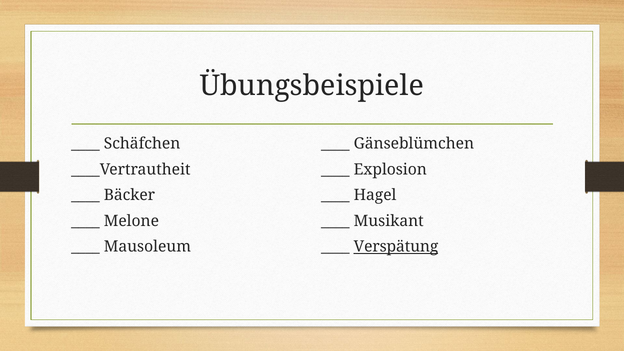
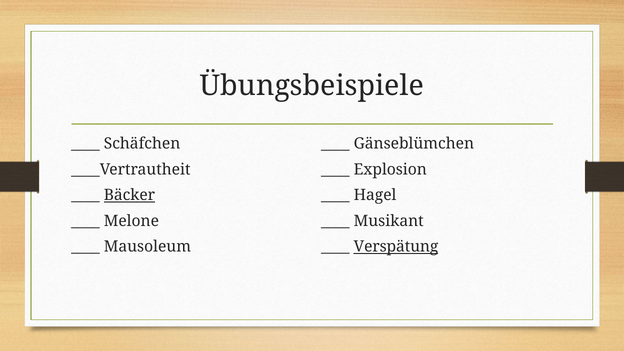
Bäcker underline: none -> present
